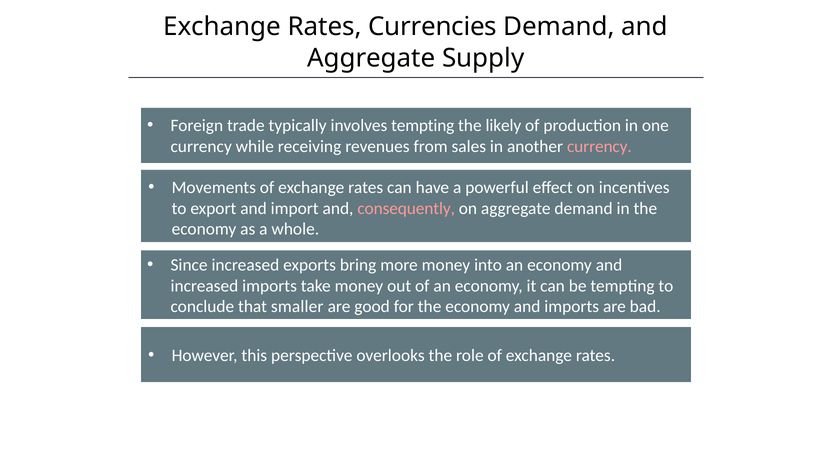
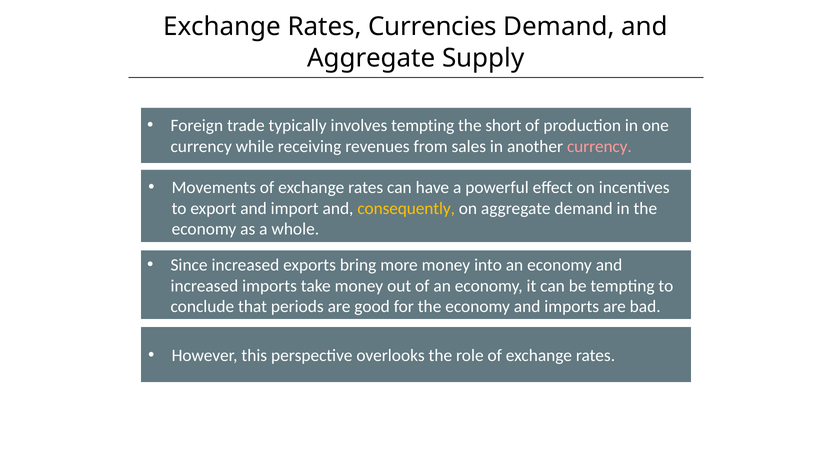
likely: likely -> short
consequently colour: pink -> yellow
smaller: smaller -> periods
